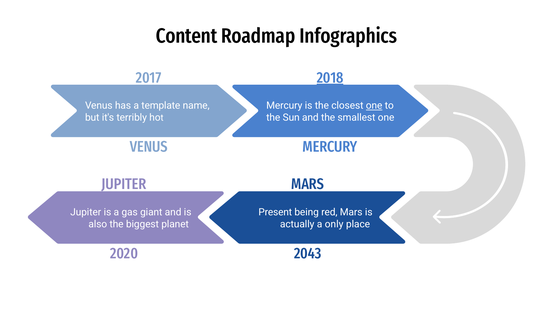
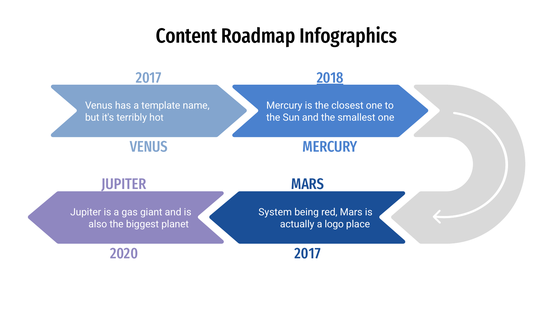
one at (374, 106) underline: present -> none
Present: Present -> System
only: only -> logo
2020 2043: 2043 -> 2017
